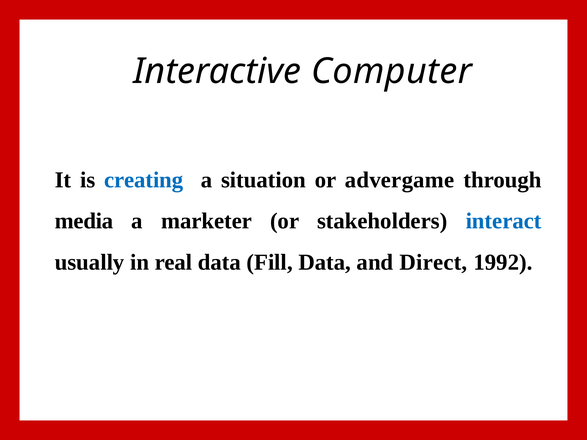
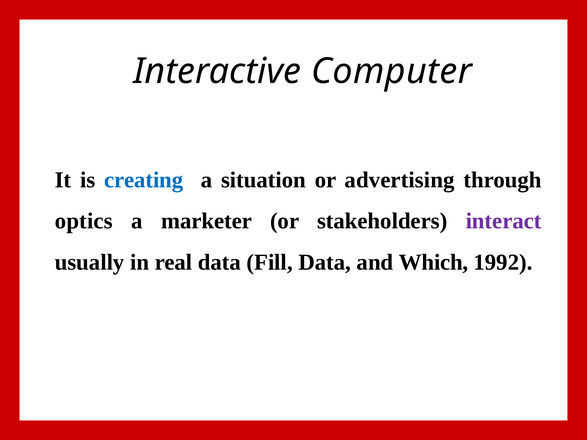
advergame: advergame -> advertising
media: media -> optics
interact colour: blue -> purple
Direct: Direct -> Which
